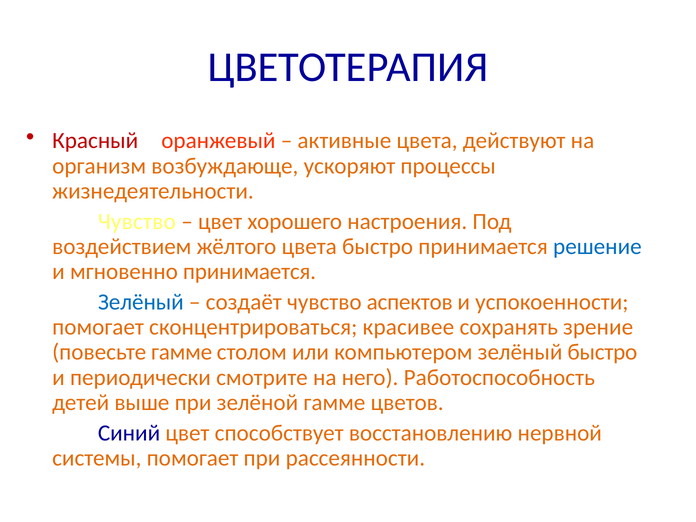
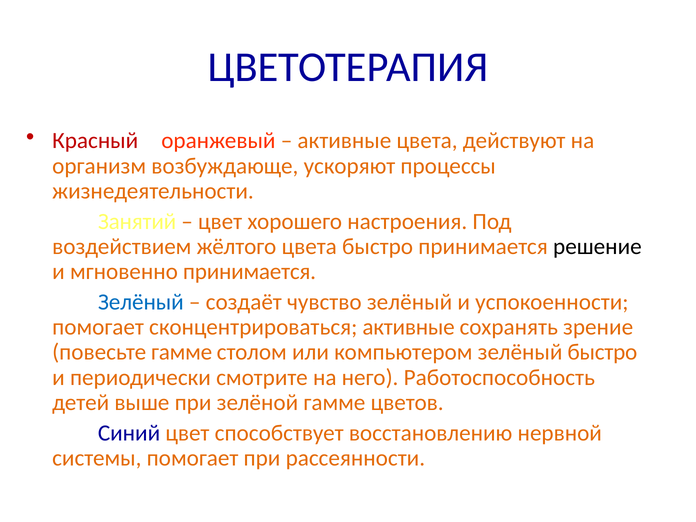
Чувство at (137, 222): Чувство -> Занятий
решение colour: blue -> black
чувство аспектов: аспектов -> зелёный
сконцентрироваться красивее: красивее -> активные
